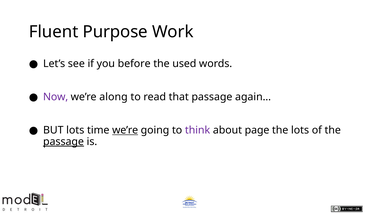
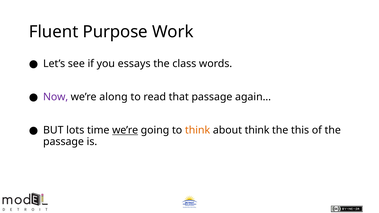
before: before -> essays
used: used -> class
think at (198, 130) colour: purple -> orange
about page: page -> think
the lots: lots -> this
passage at (64, 142) underline: present -> none
